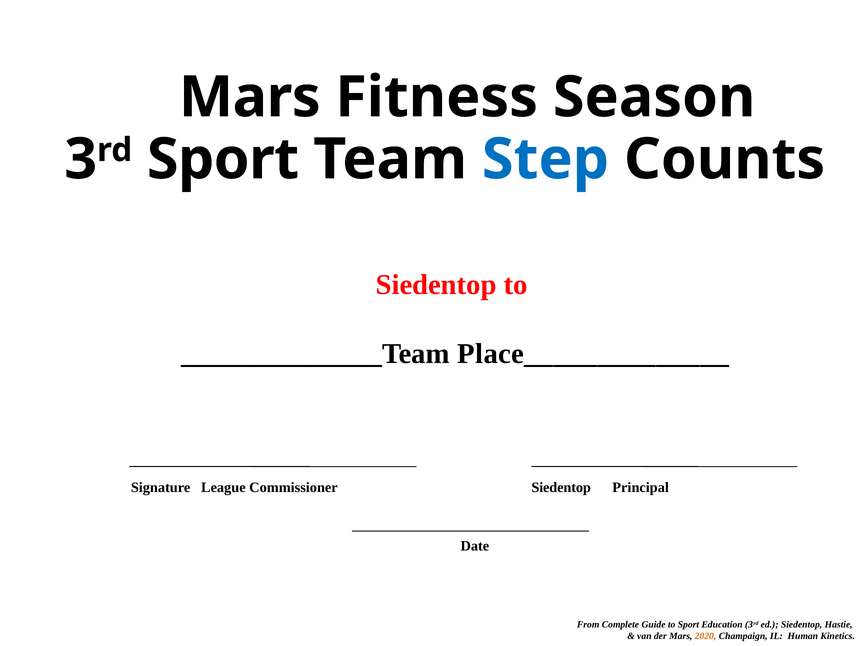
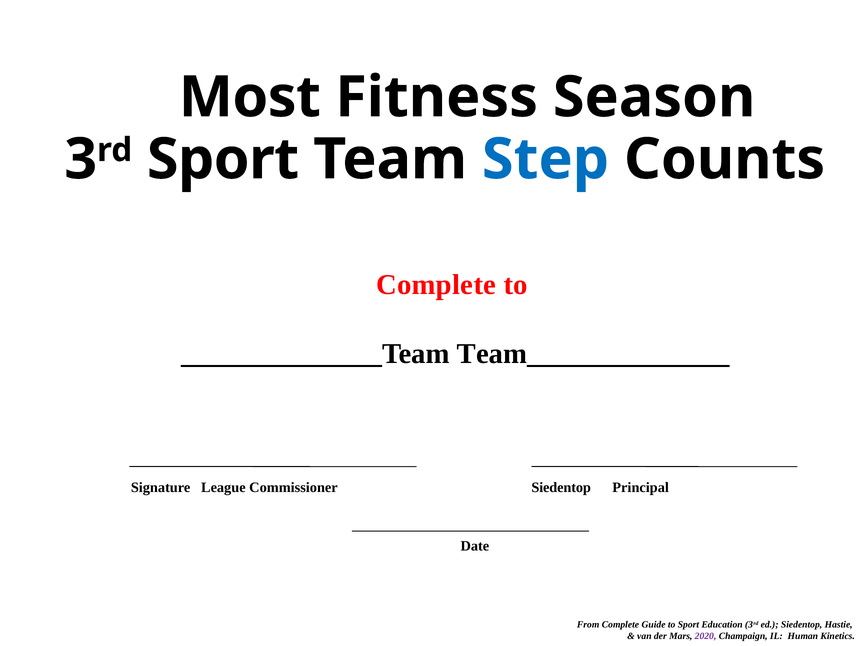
Mars at (250, 97): Mars -> Most
Siedentop at (436, 285): Siedentop -> Complete
Place______________: Place______________ -> Team______________
2020 colour: orange -> purple
